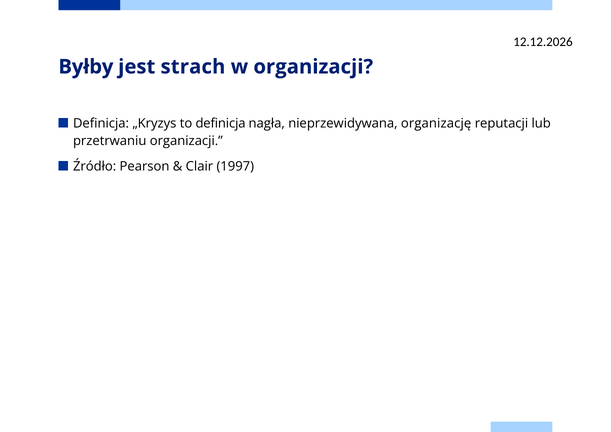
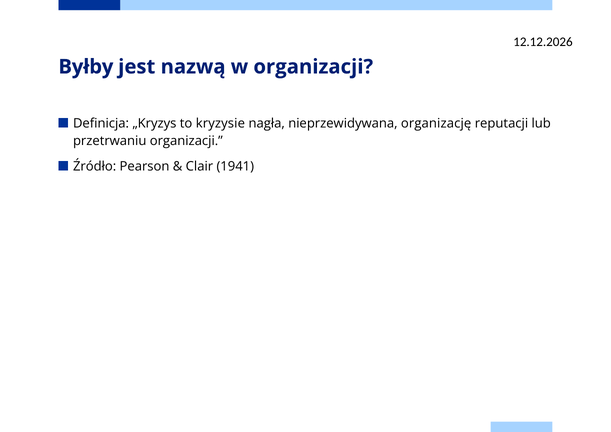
strach: strach -> nazwą
to definicja: definicja -> kryzysie
1997: 1997 -> 1941
